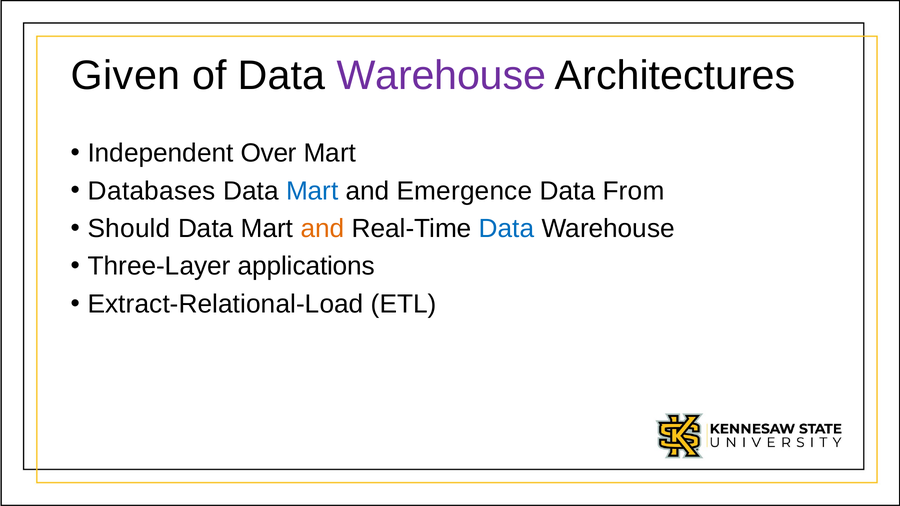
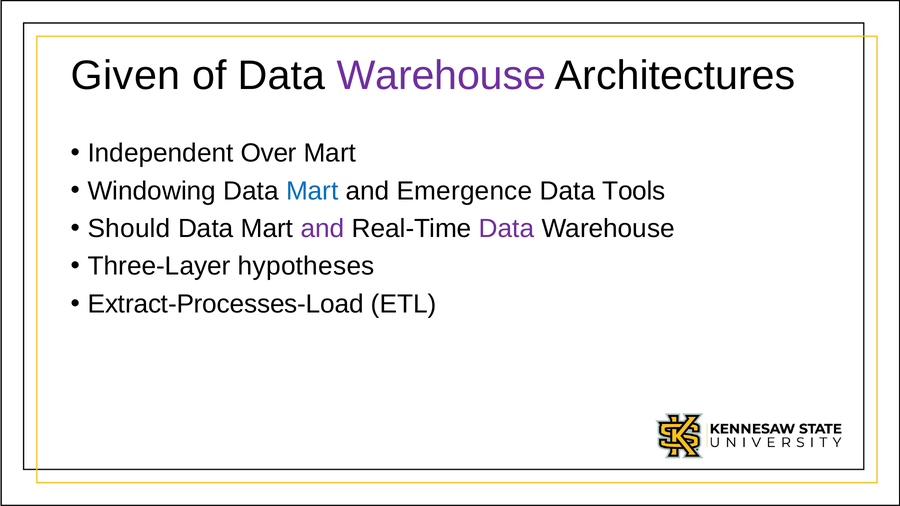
Databases: Databases -> Windowing
From: From -> Tools
and at (322, 229) colour: orange -> purple
Data at (507, 229) colour: blue -> purple
applications: applications -> hypotheses
Extract-Relational-Load: Extract-Relational-Load -> Extract-Processes-Load
